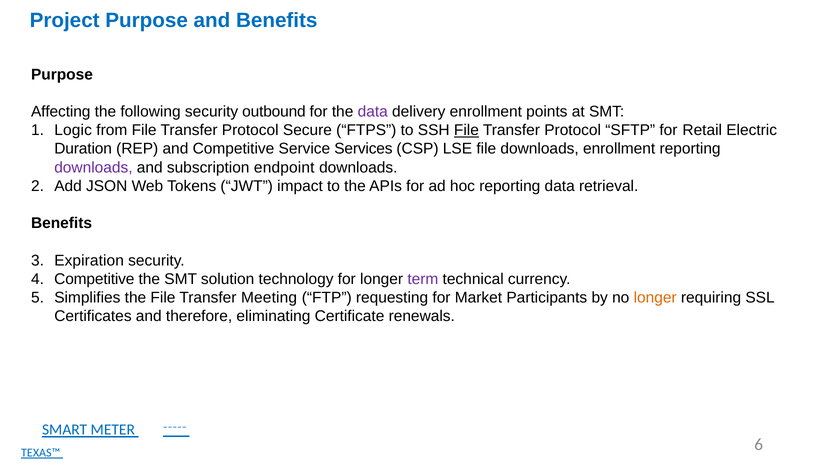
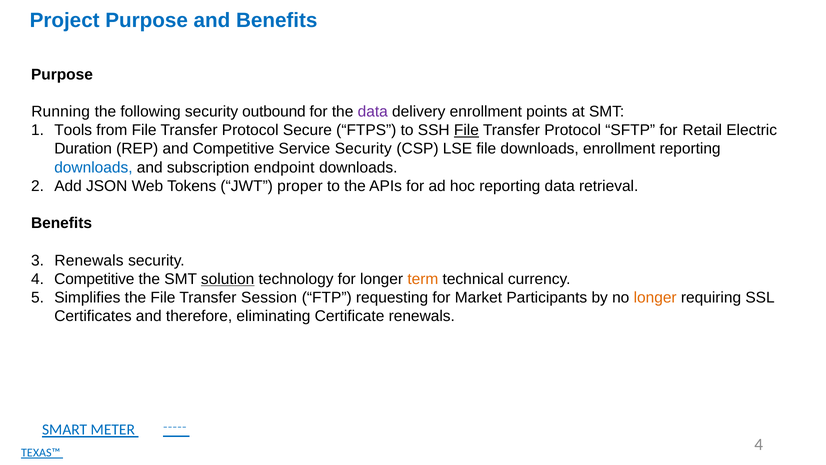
Affecting: Affecting -> Running
Logic: Logic -> Tools
Service Services: Services -> Security
downloads at (93, 167) colour: purple -> blue
impact: impact -> proper
3 Expiration: Expiration -> Renewals
solution underline: none -> present
term colour: purple -> orange
Meeting: Meeting -> Session
6 at (759, 444): 6 -> 4
